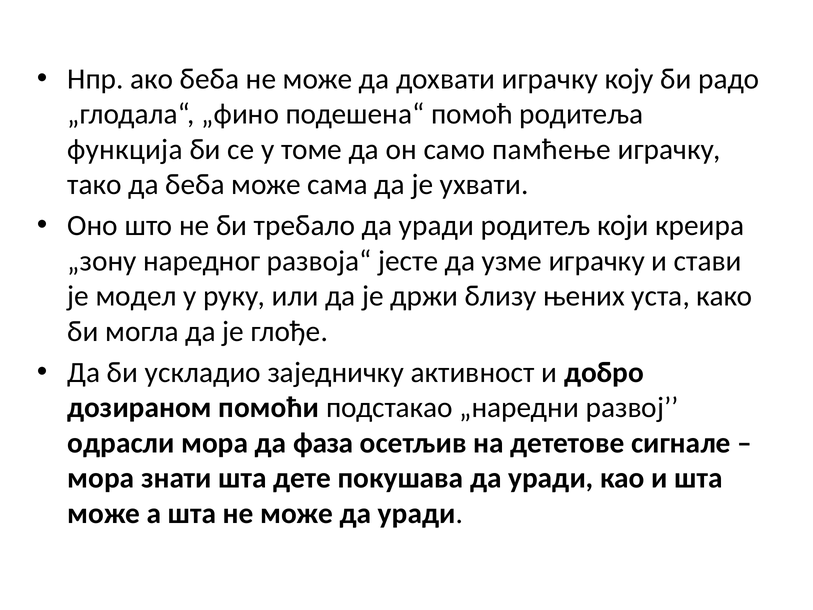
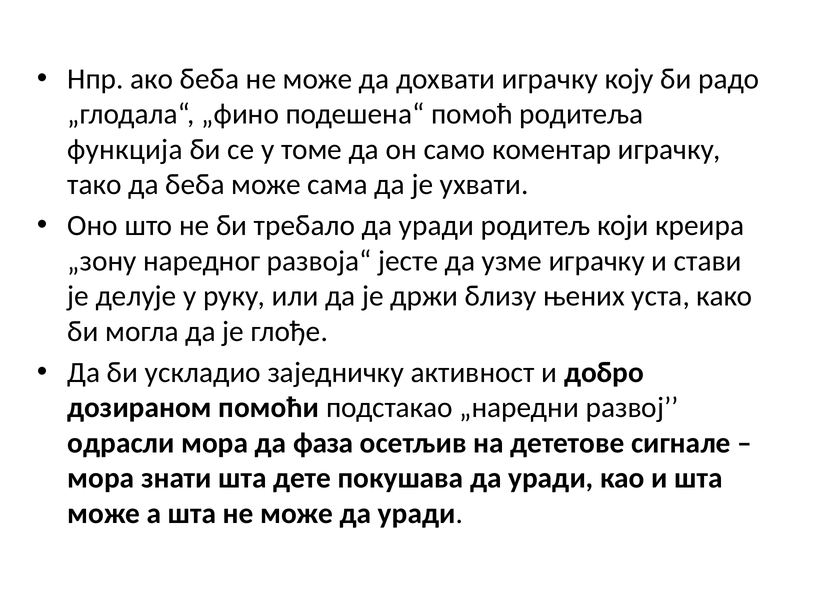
памћење: памћење -> коментар
модел: модел -> делује
